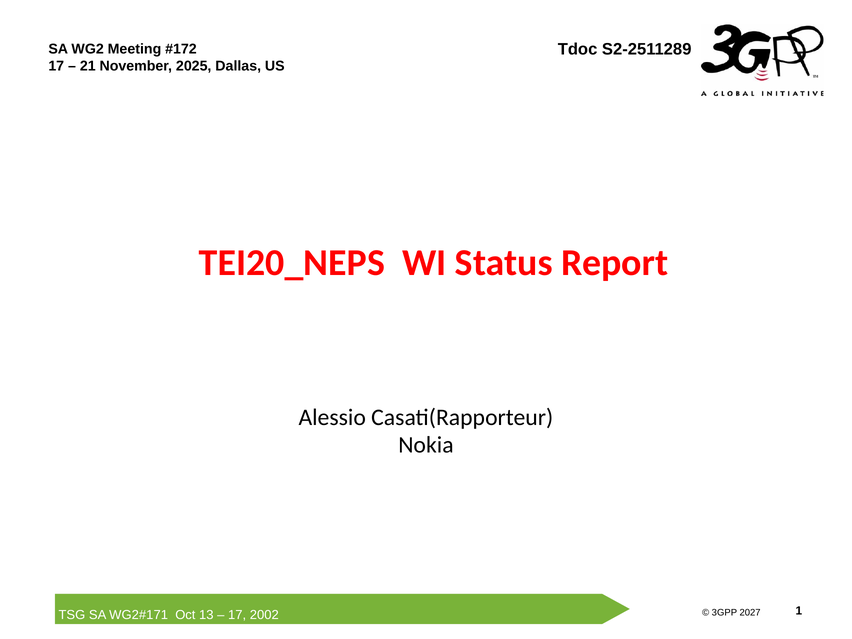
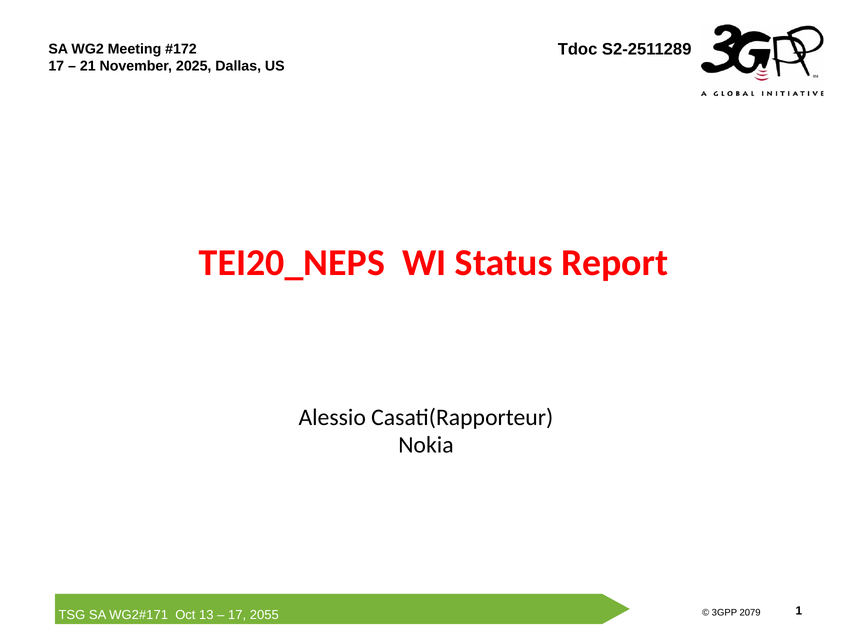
2027: 2027 -> 2079
2002: 2002 -> 2055
